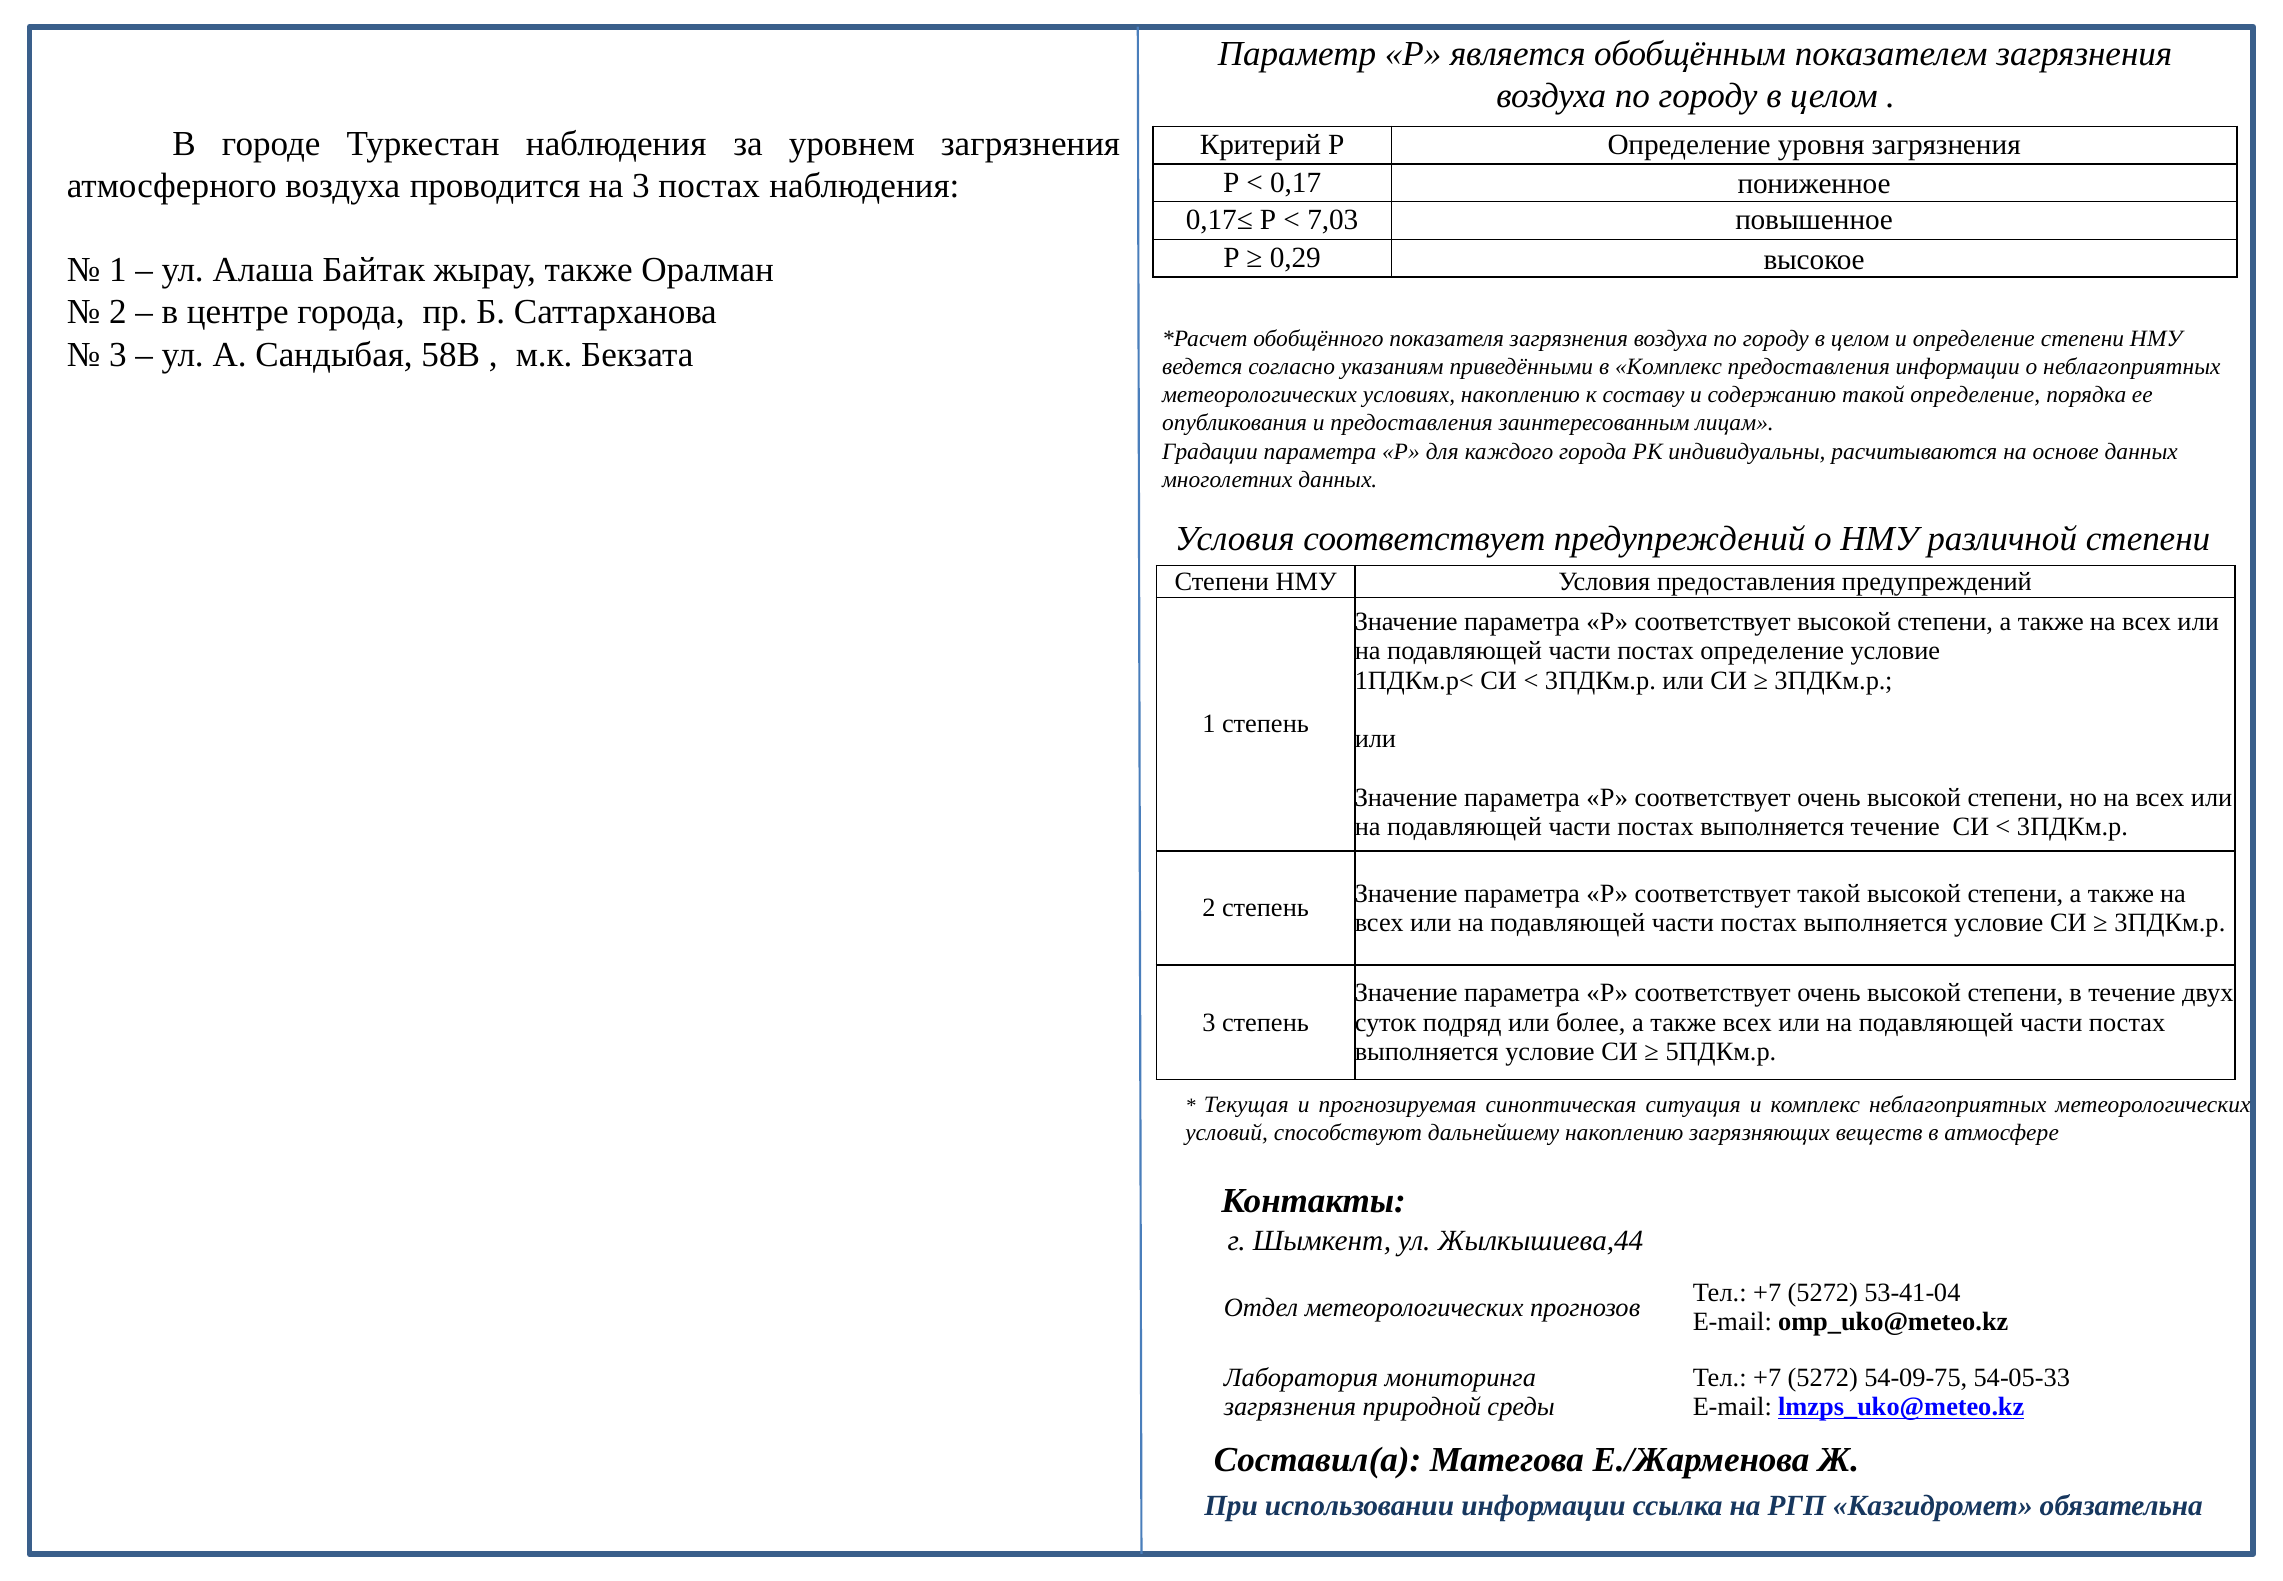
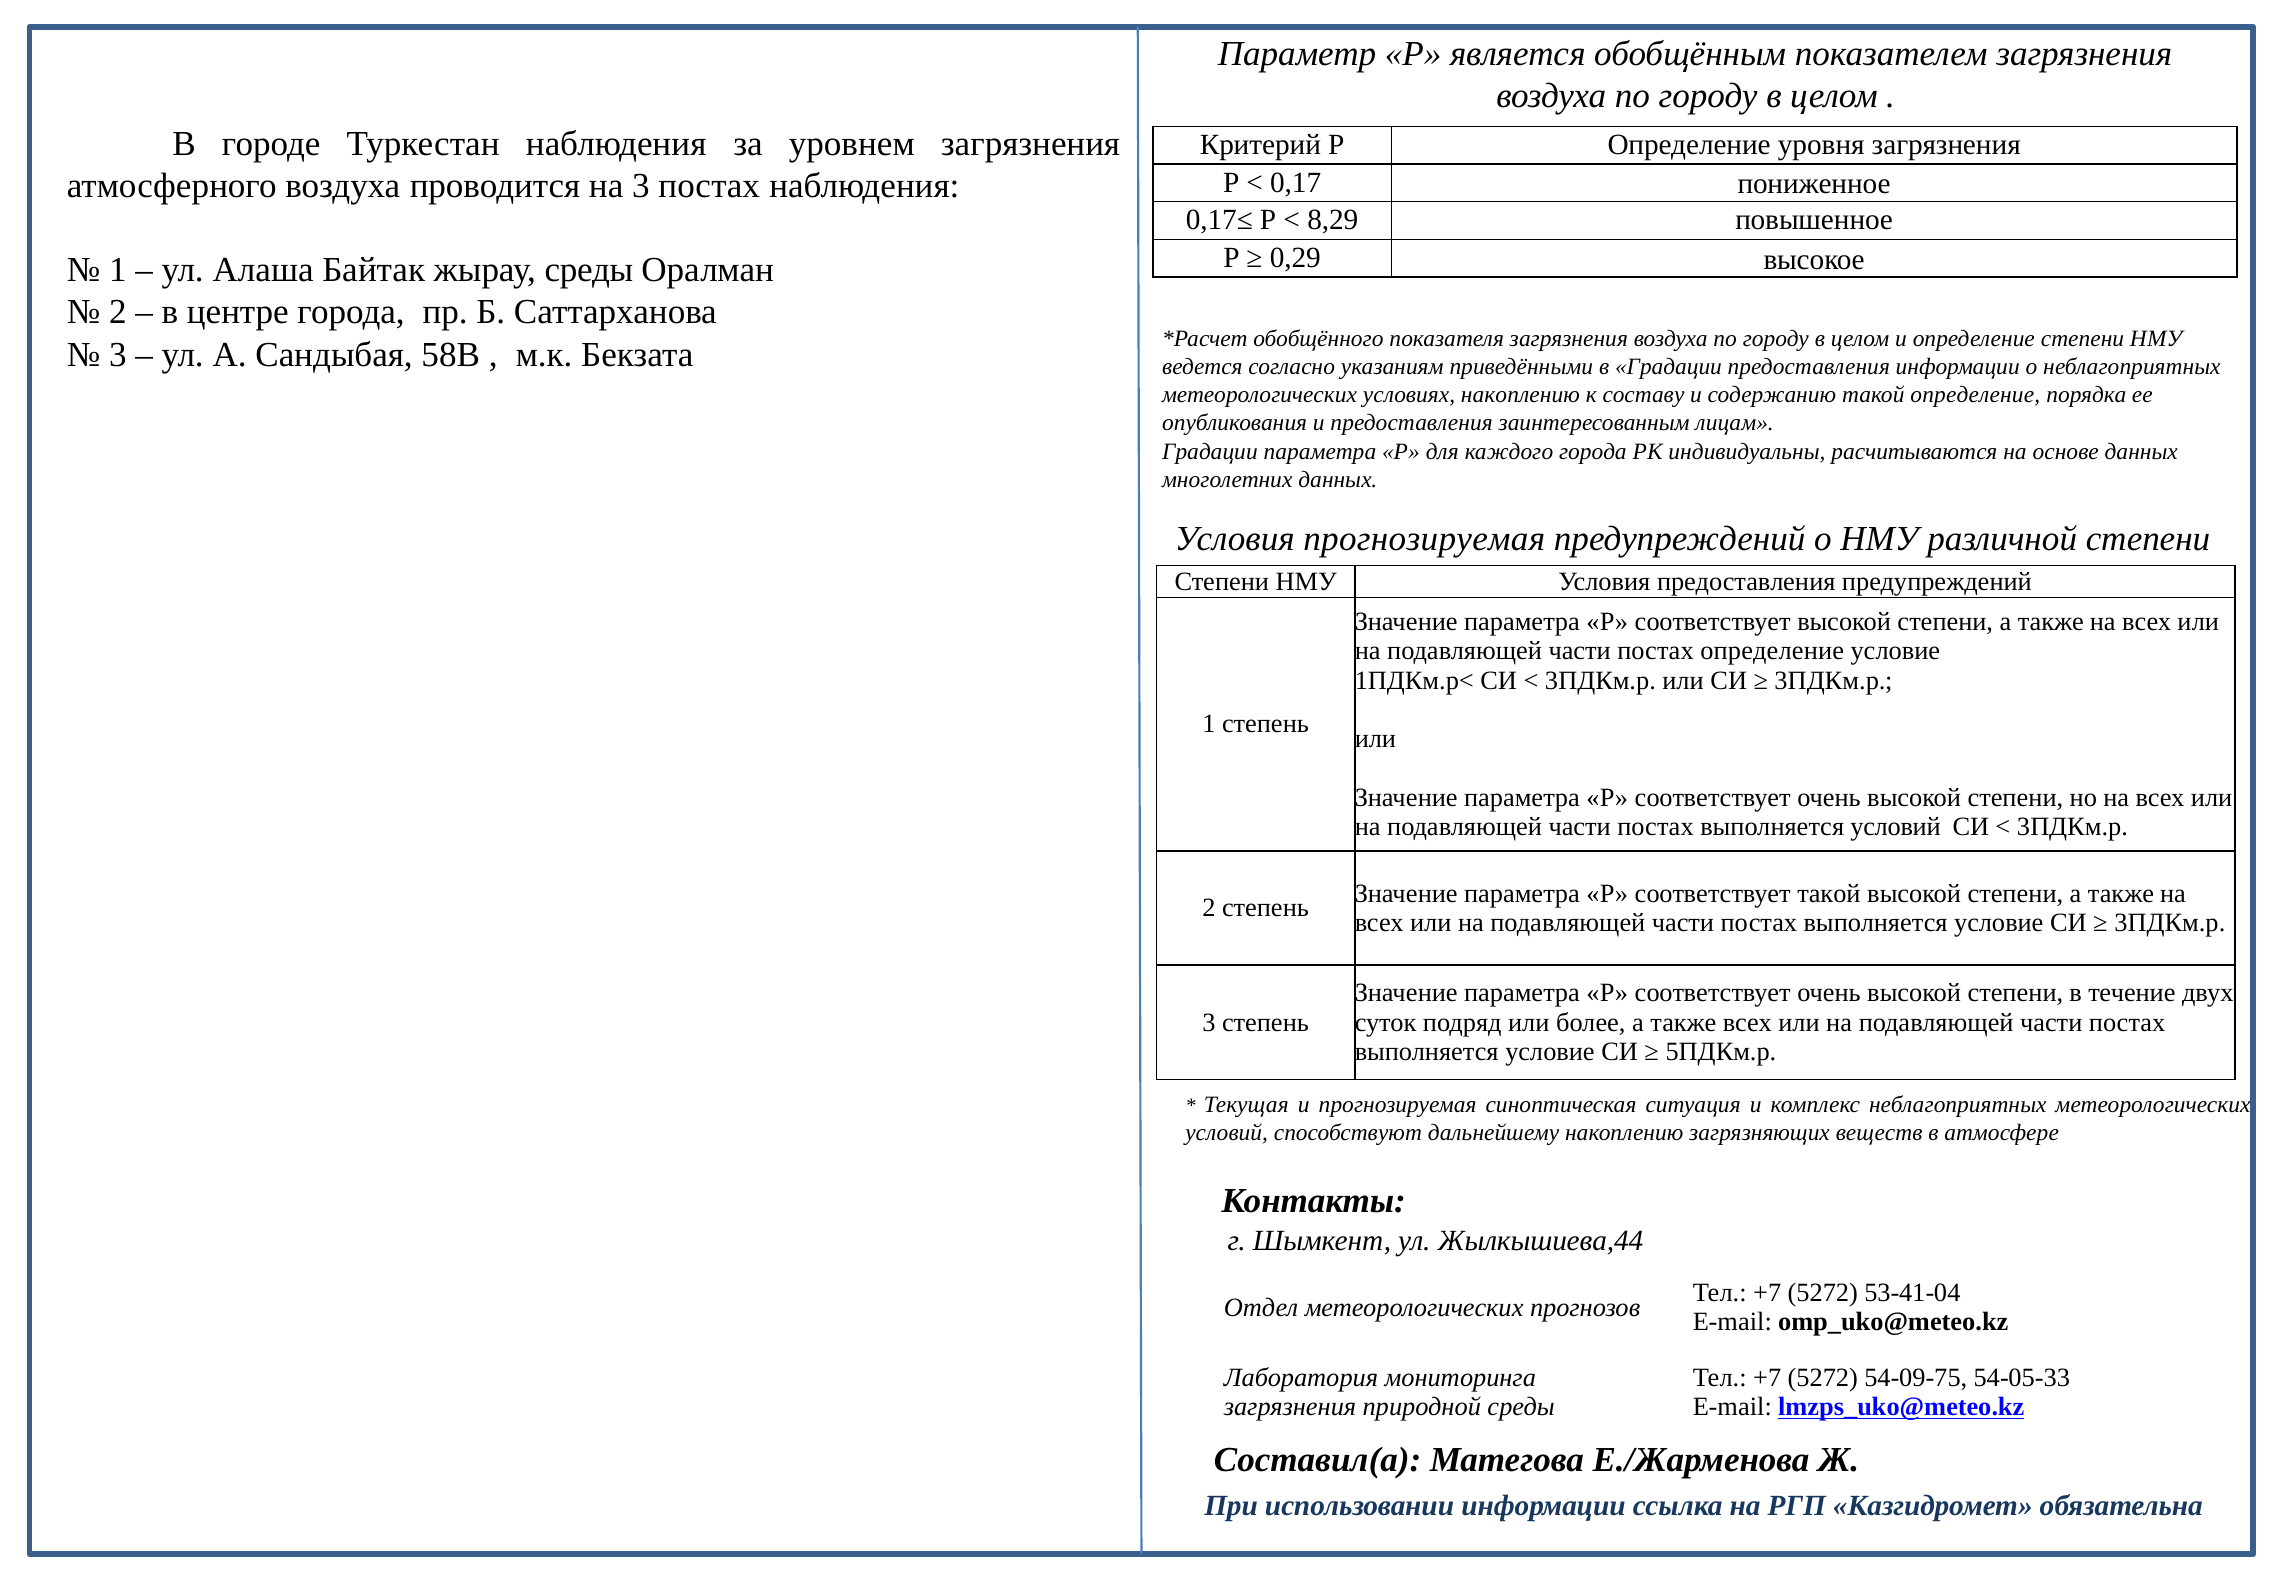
7,03: 7,03 -> 8,29
жырау также: также -> среды
в Комплекс: Комплекс -> Градации
Условия соответствует: соответствует -> прогнозируемая
выполняется течение: течение -> условий
